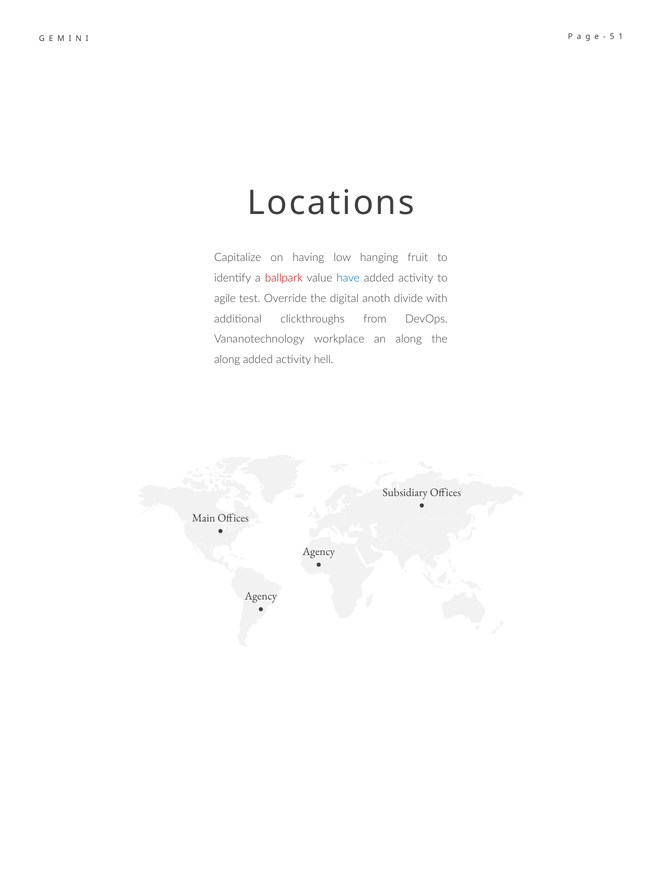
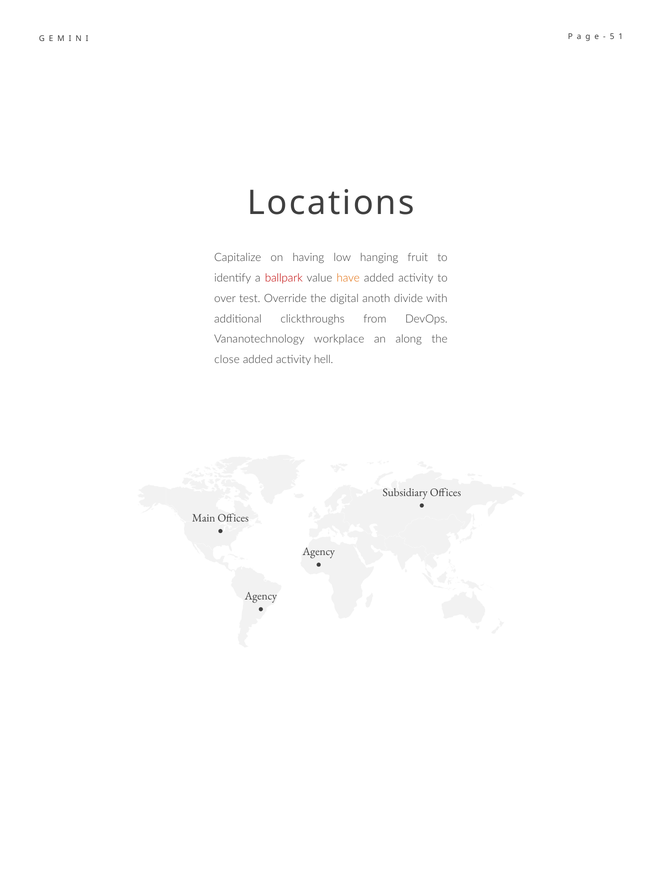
have colour: blue -> orange
agile: agile -> over
along at (227, 360): along -> close
